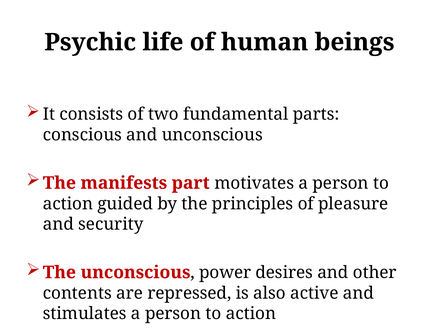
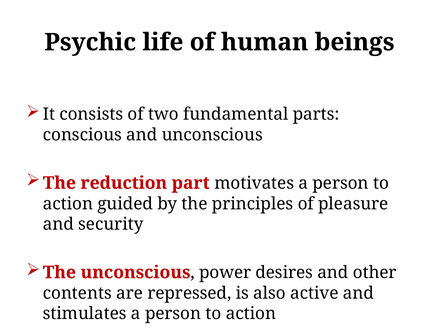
manifests: manifests -> reduction
